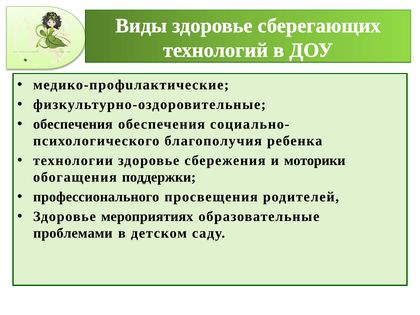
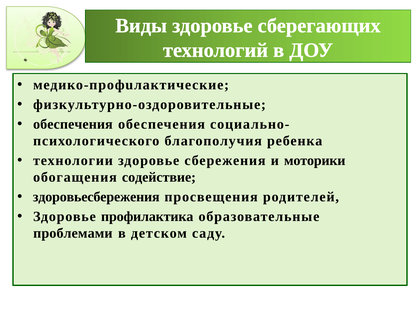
поддержки: поддержки -> содействие
профессионального: профессионального -> здоровьесбережения
мероприятиях: мероприятиях -> профилактика
